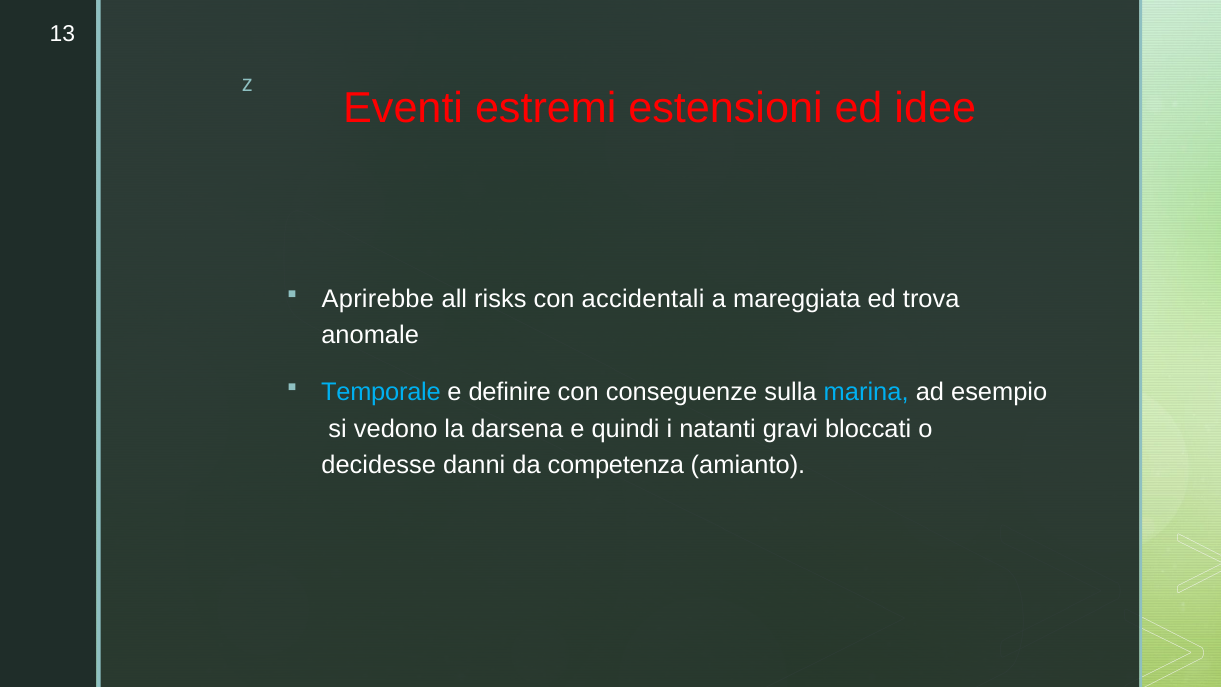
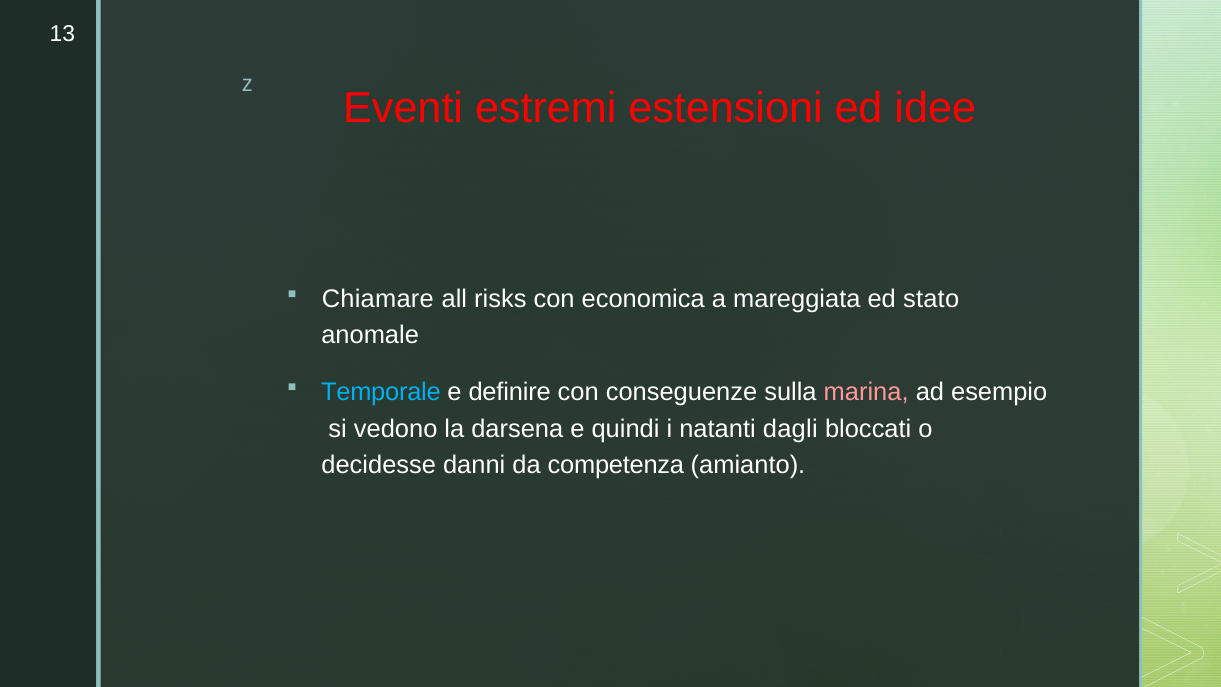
Aprirebbe: Aprirebbe -> Chiamare
accidentali: accidentali -> economica
trova: trova -> stato
marina colour: light blue -> pink
gravi: gravi -> dagli
